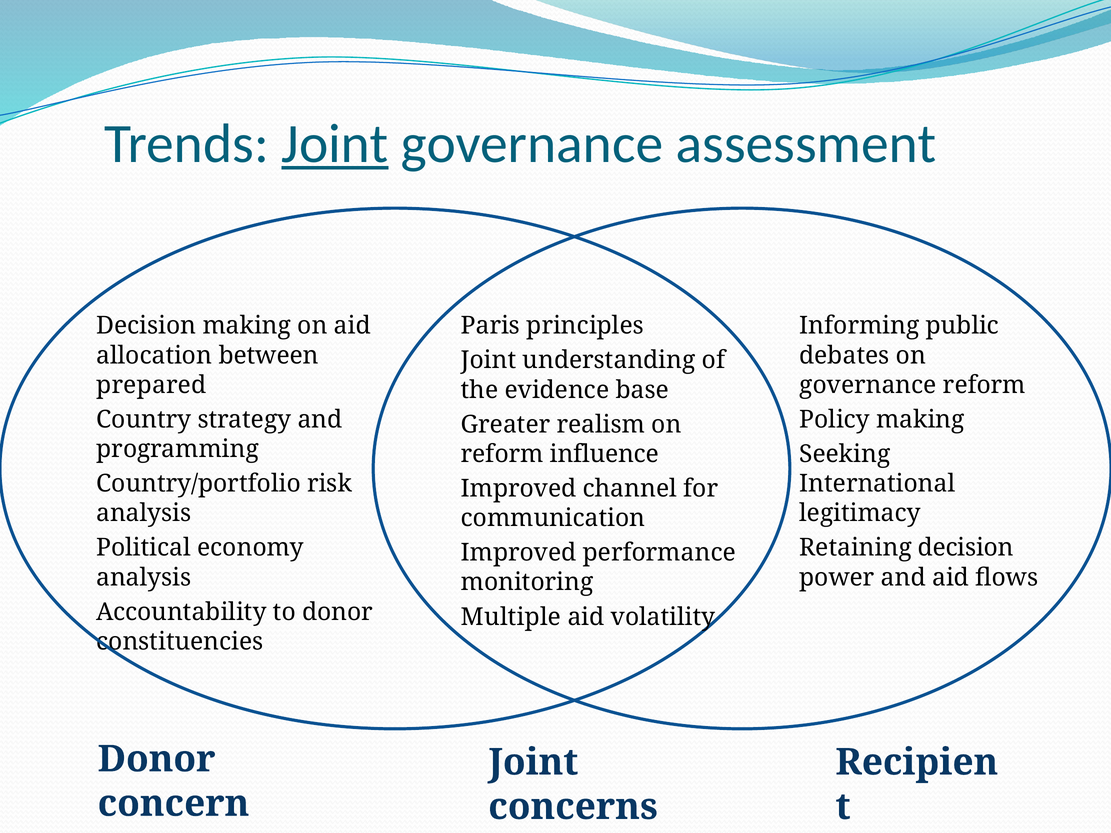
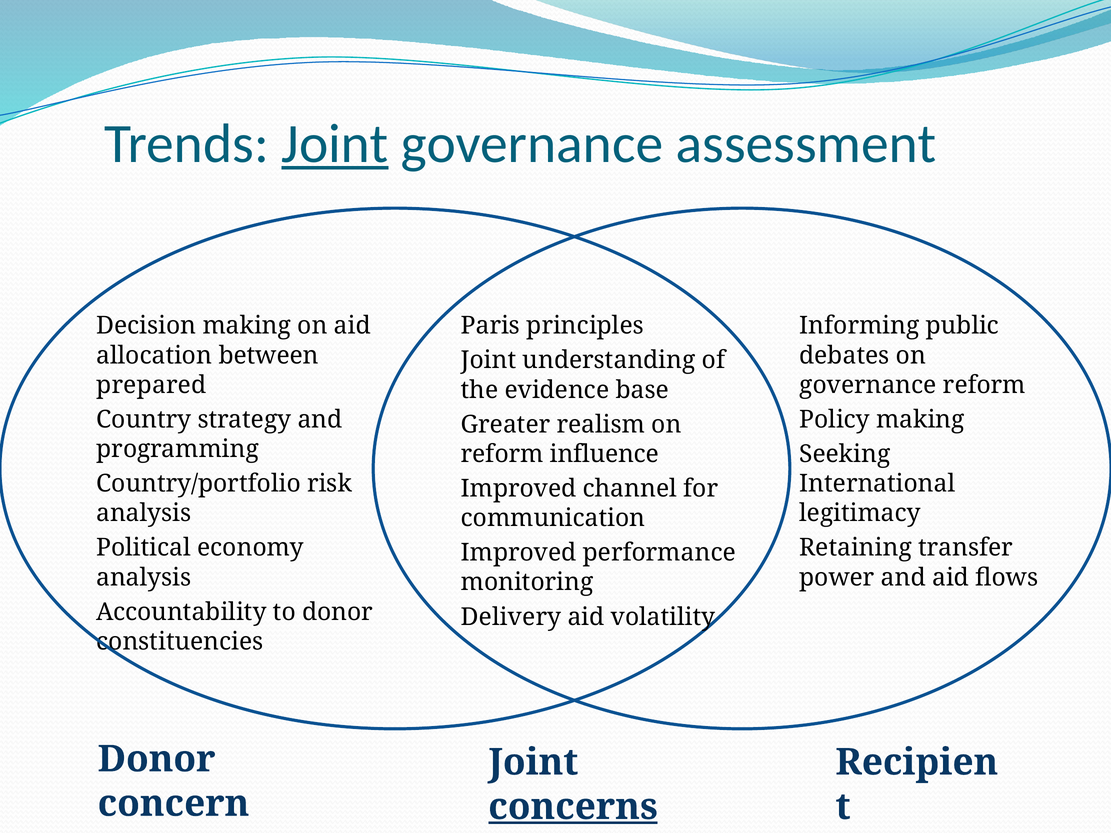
Retaining decision: decision -> transfer
Multiple: Multiple -> Delivery
concerns underline: none -> present
